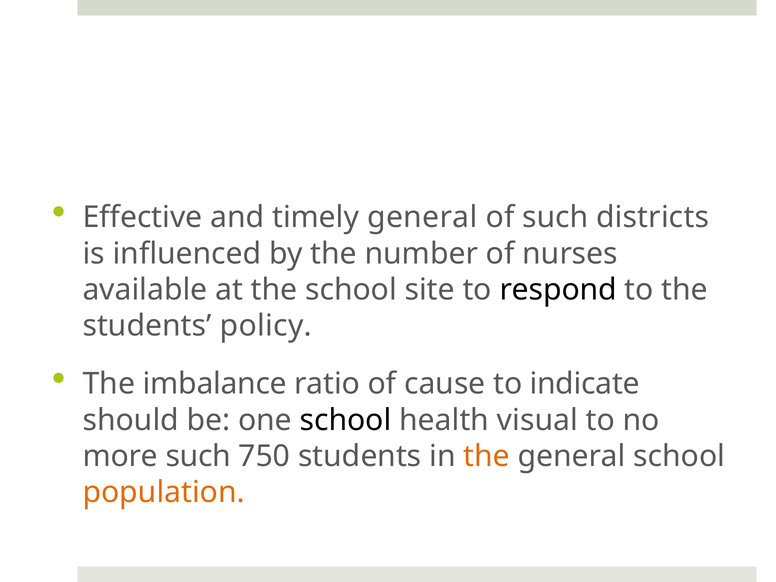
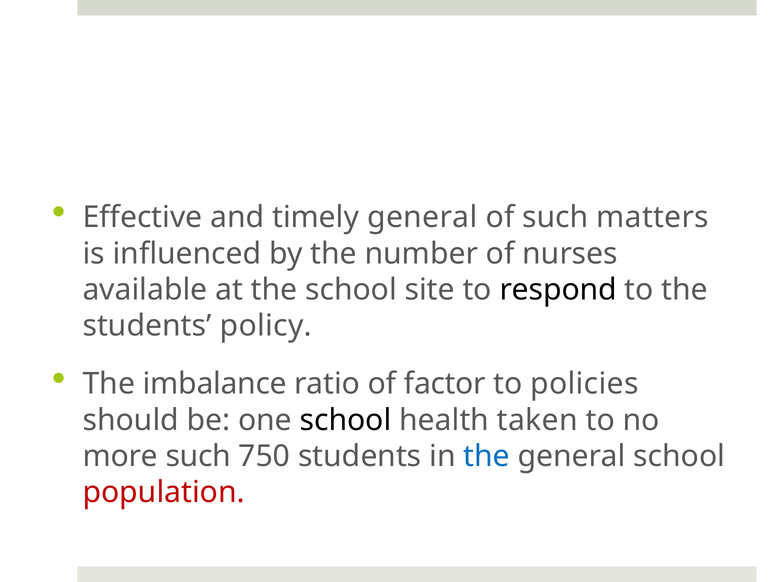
districts: districts -> matters
cause: cause -> factor
indicate: indicate -> policies
visual: visual -> taken
the at (487, 456) colour: orange -> blue
population colour: orange -> red
